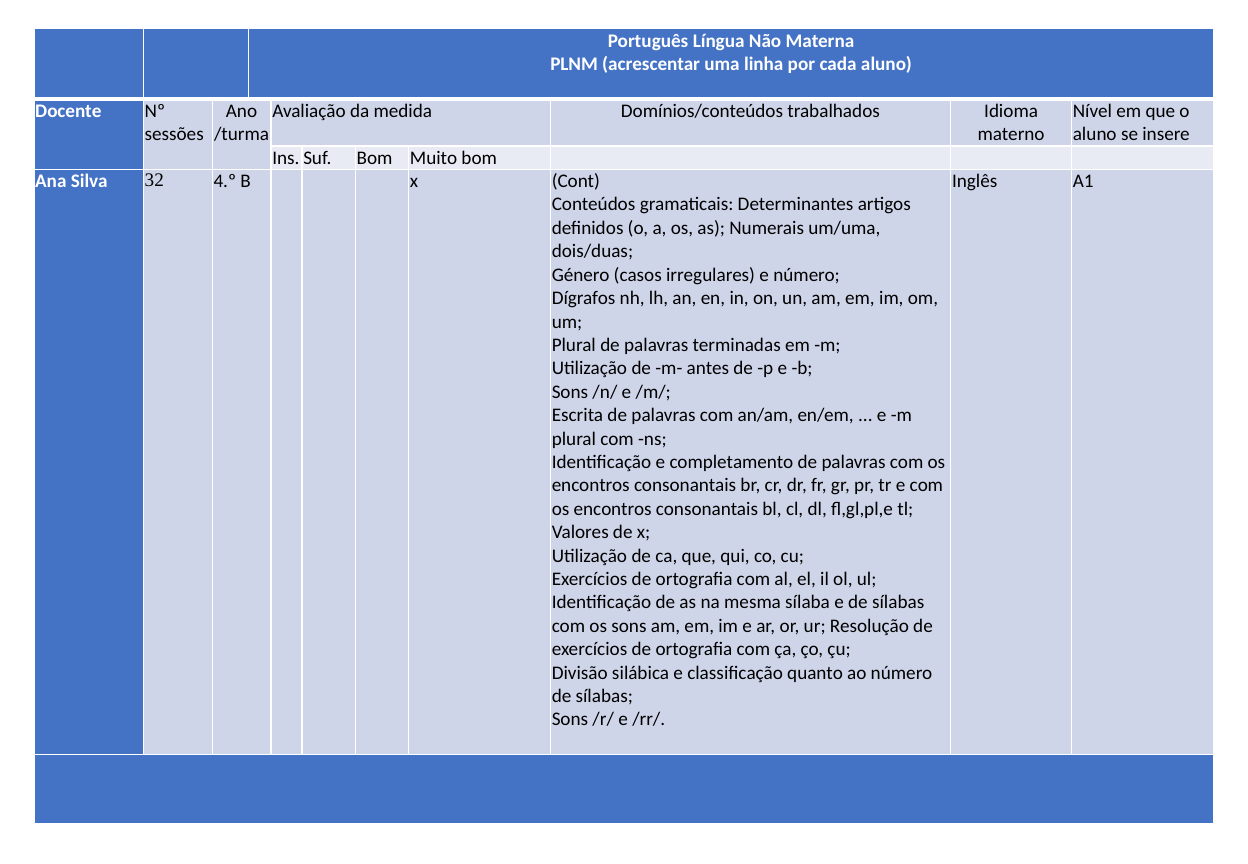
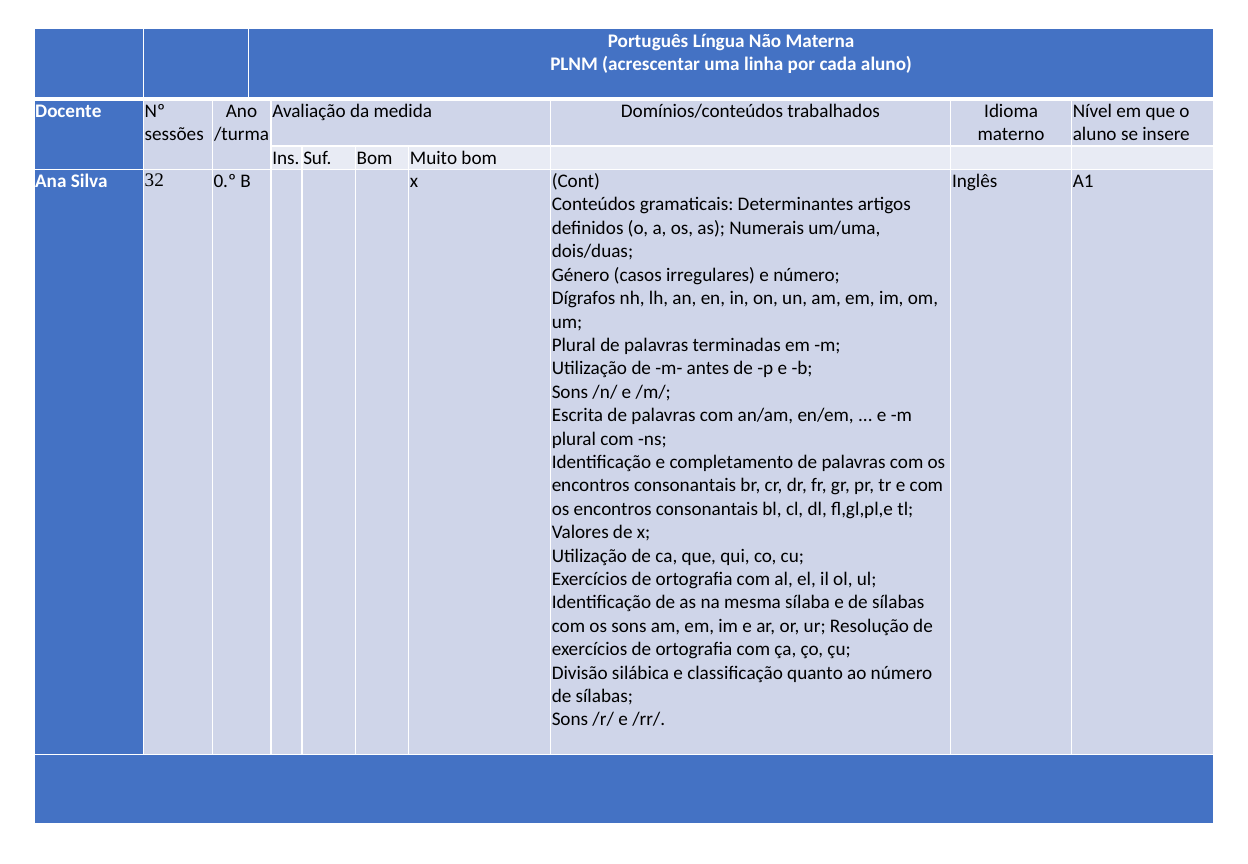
4.º: 4.º -> 0.º
